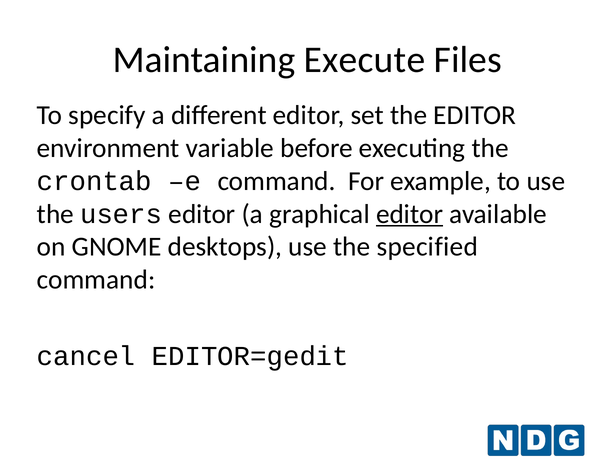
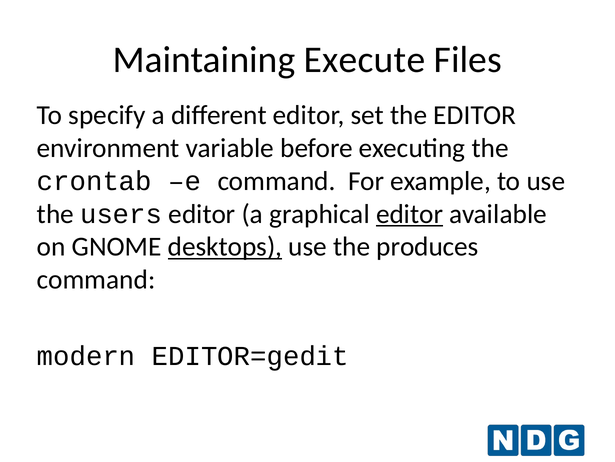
desktops underline: none -> present
specified: specified -> produces
cancel: cancel -> modern
